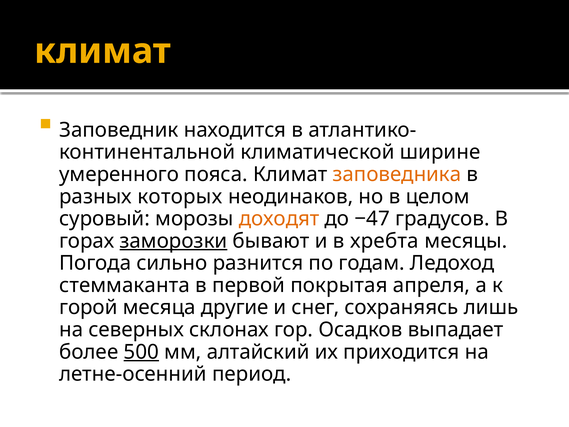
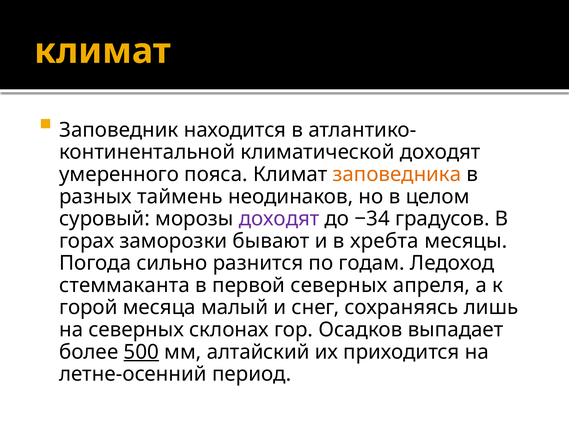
климатической ширине: ширине -> доходят
которых: которых -> таймень
доходят at (279, 219) colour: orange -> purple
−47: −47 -> −34
заморозки underline: present -> none
первой покрытая: покрытая -> северных
другие: другие -> малый
